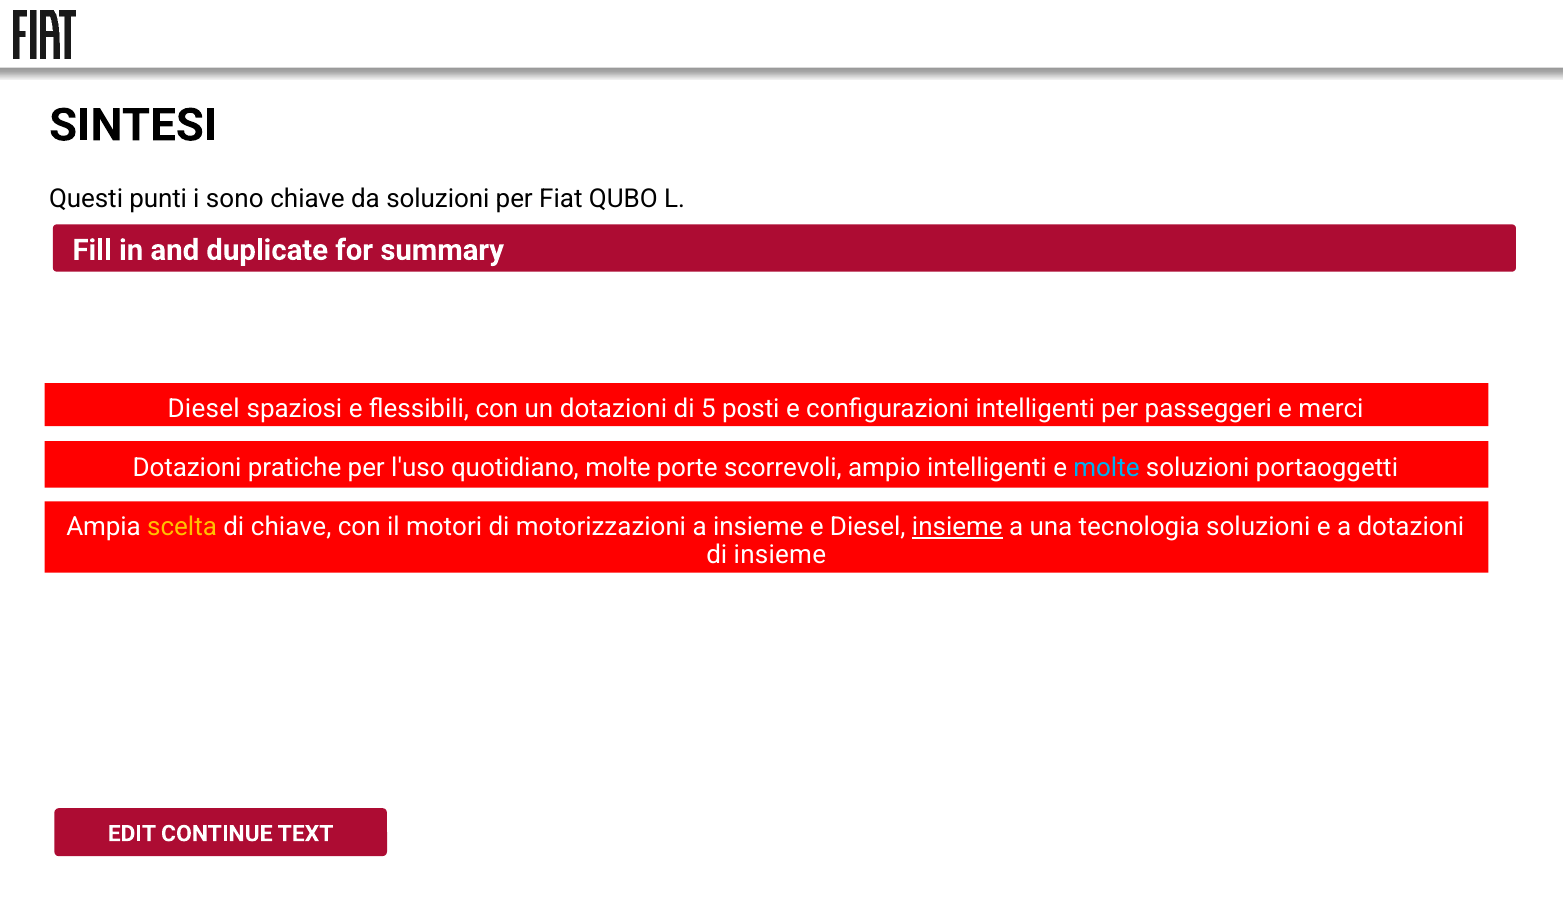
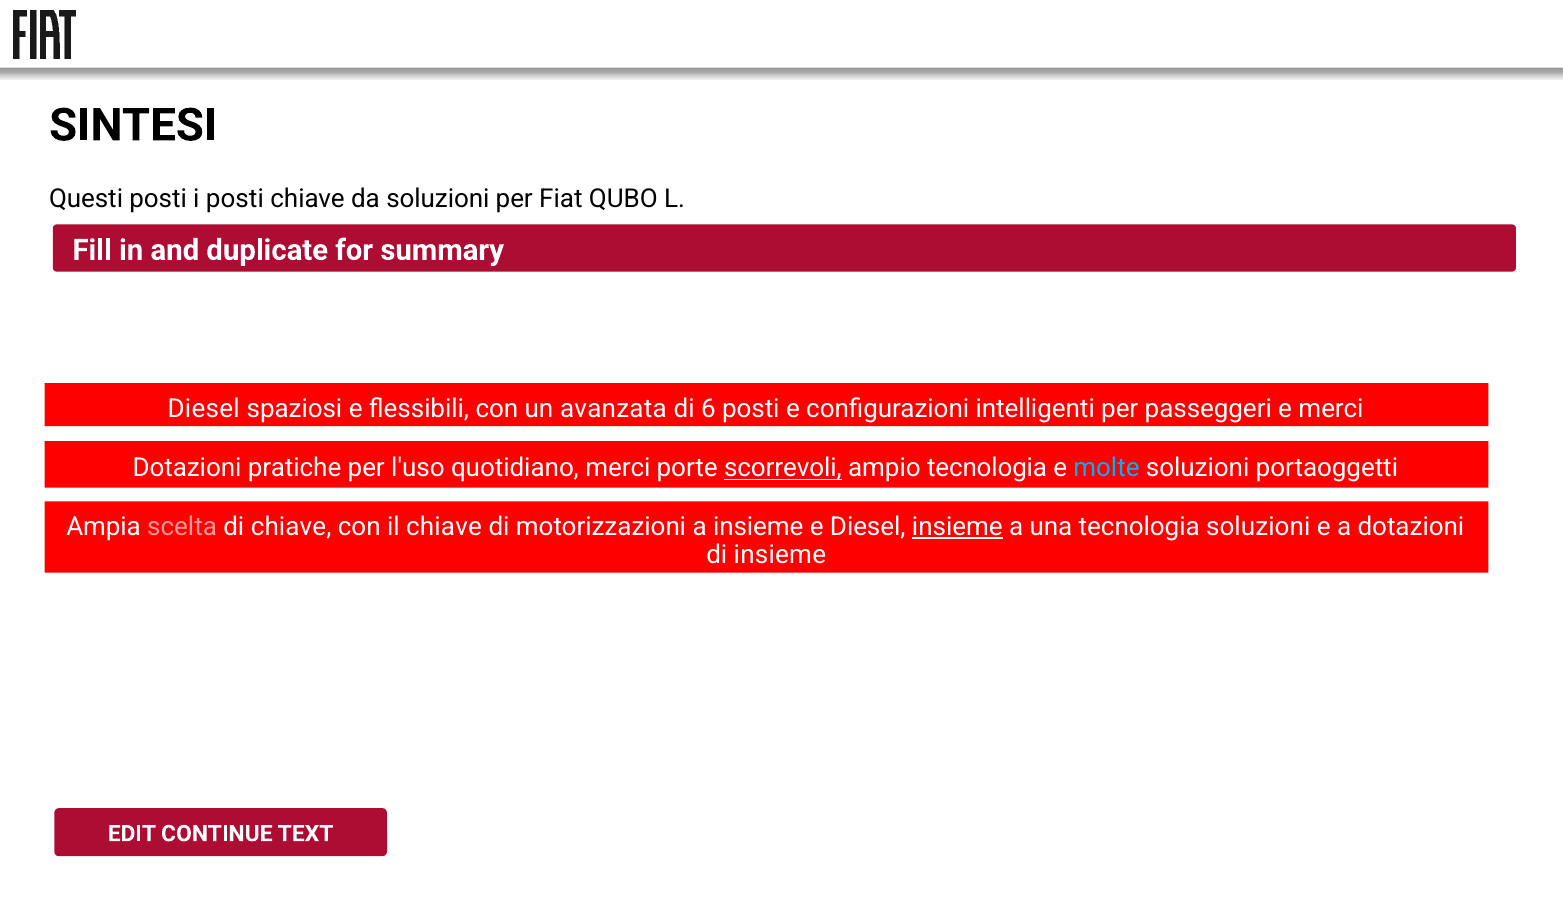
Questi punti: punti -> posti
i sono: sono -> posti
un dotazioni: dotazioni -> avanzata
5: 5 -> 6
quotidiano molte: molte -> merci
scorrevoli underline: none -> present
ampio intelligenti: intelligenti -> tecnologia
scelta colour: yellow -> pink
il motori: motori -> chiave
